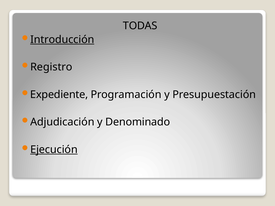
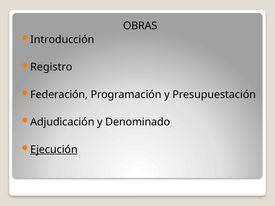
TODAS: TODAS -> OBRAS
Introducción underline: present -> none
Expediente: Expediente -> Federación
